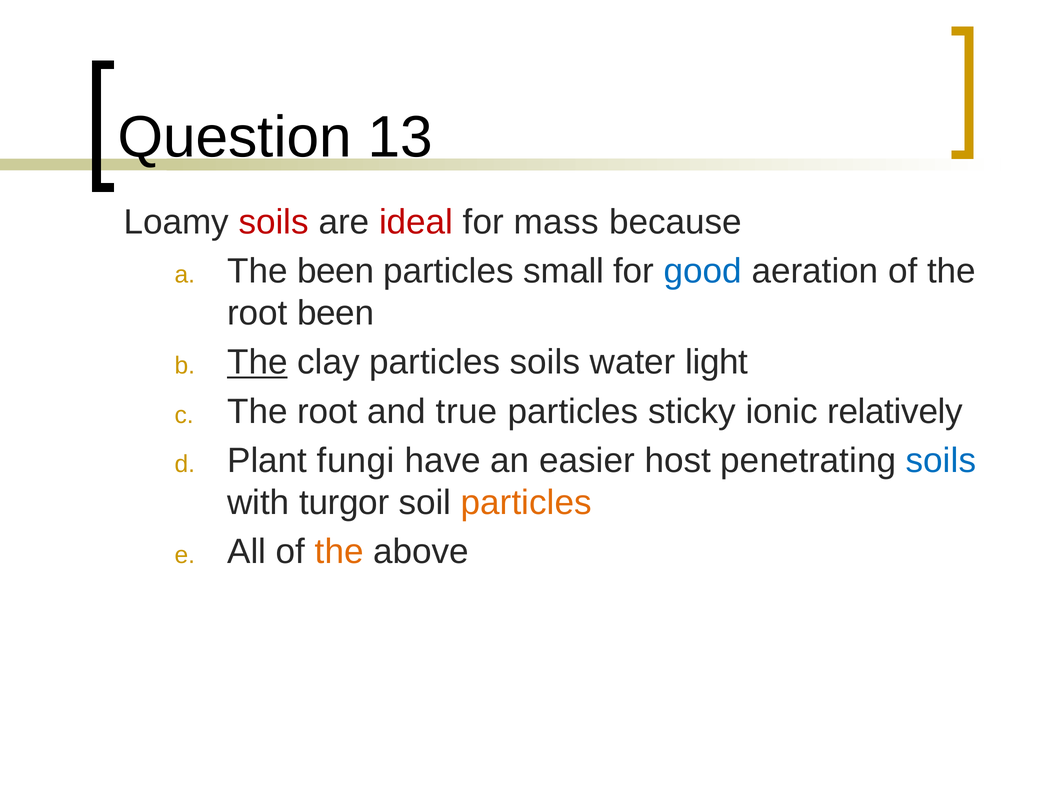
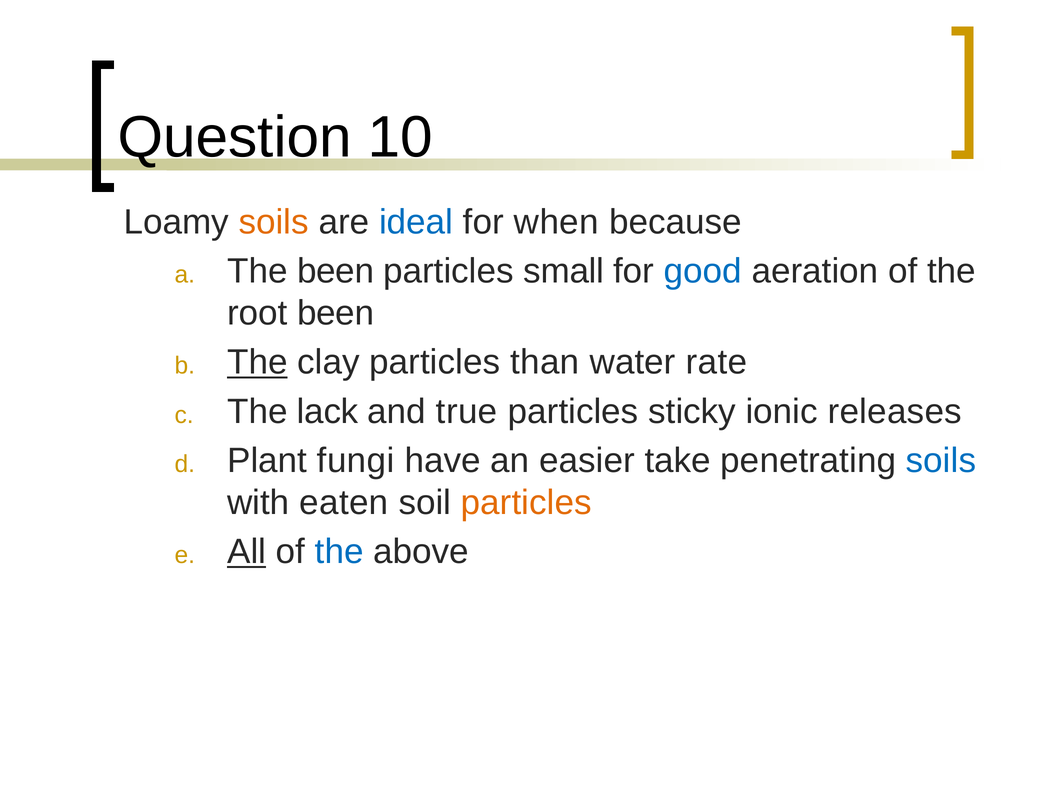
13: 13 -> 10
soils at (274, 222) colour: red -> orange
ideal colour: red -> blue
mass: mass -> when
particles soils: soils -> than
light: light -> rate
root at (328, 411): root -> lack
relatively: relatively -> releases
host: host -> take
turgor: turgor -> eaten
All underline: none -> present
the at (339, 552) colour: orange -> blue
